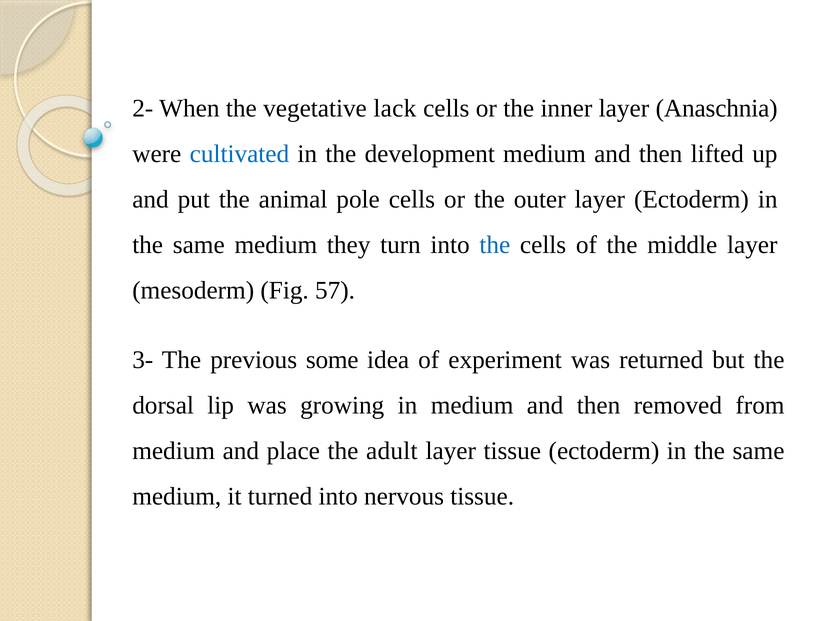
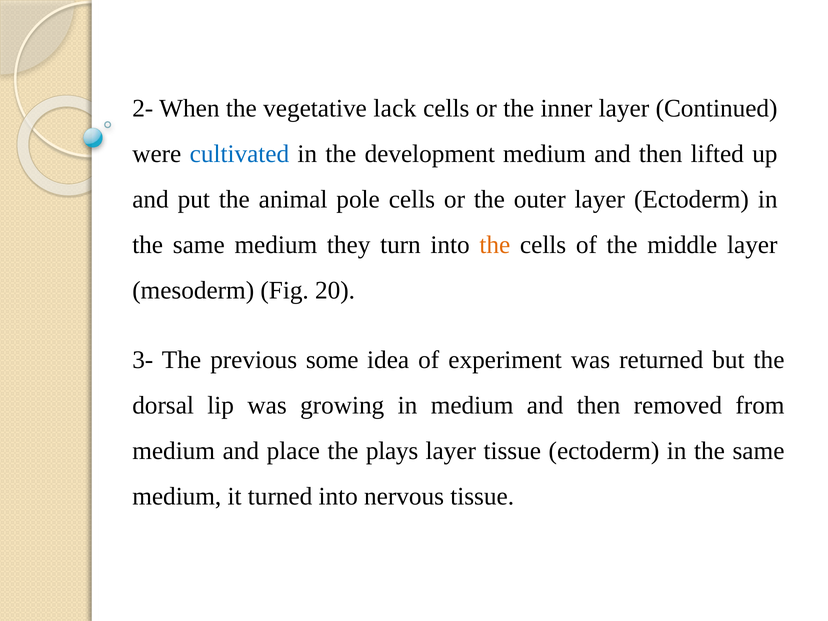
Anaschnia: Anaschnia -> Continued
the at (495, 245) colour: blue -> orange
57: 57 -> 20
adult: adult -> plays
